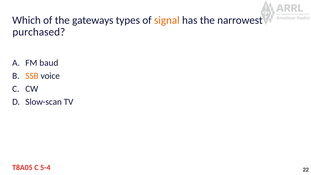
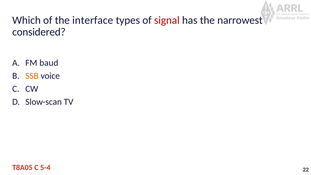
gateways: gateways -> interface
signal colour: orange -> red
purchased: purchased -> considered
